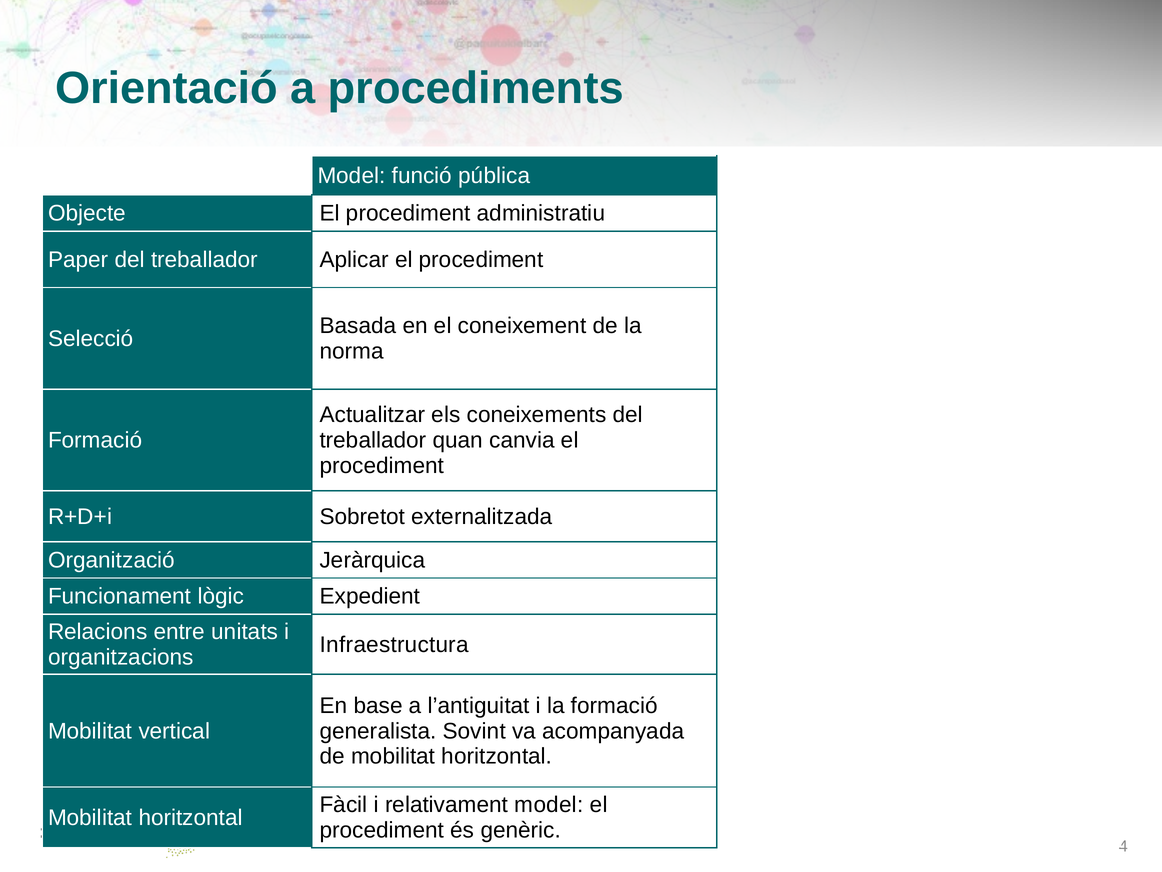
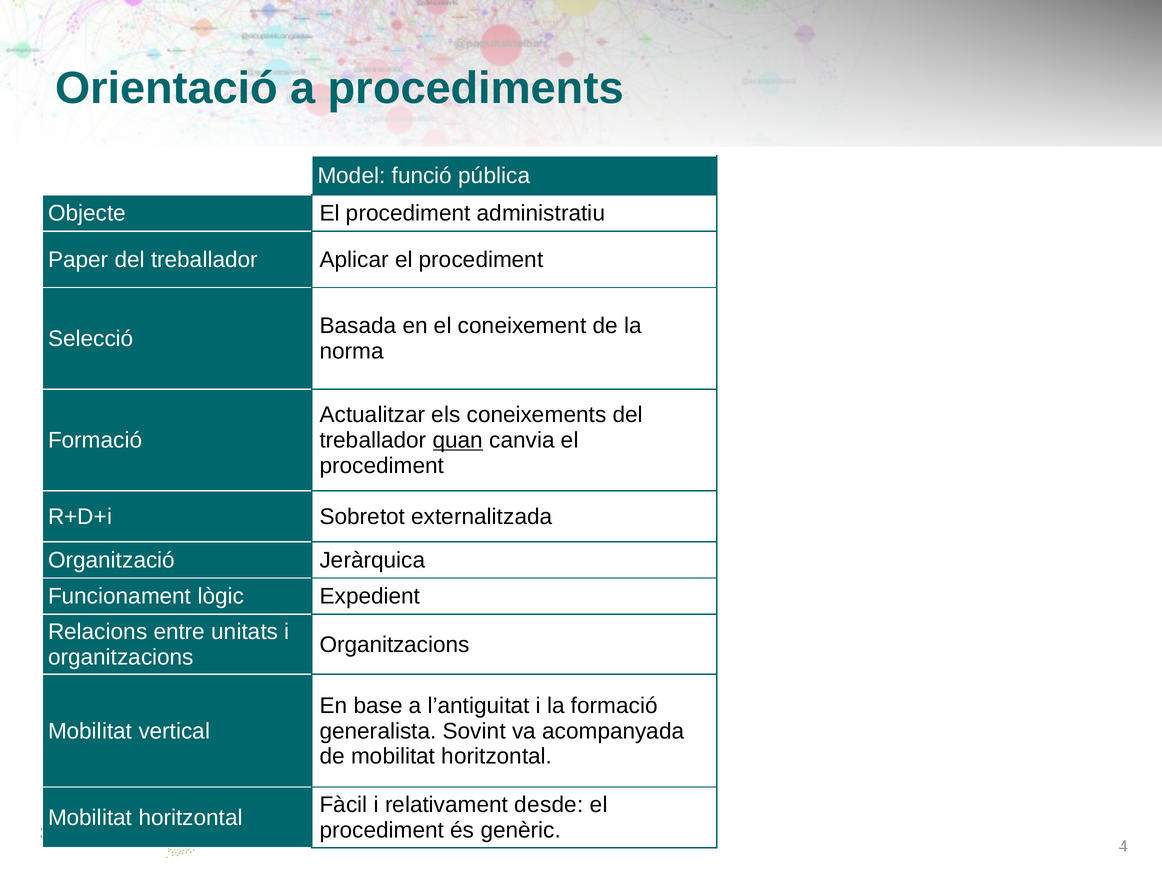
quan underline: none -> present
Infraestructura at (394, 644): Infraestructura -> Organitzacions
relativament model: model -> desde
